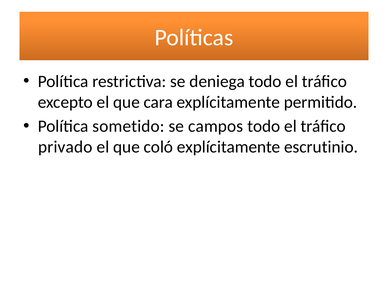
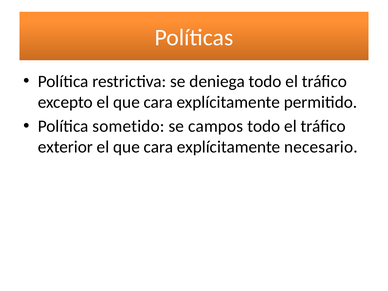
privado: privado -> exterior
coló at (158, 147): coló -> cara
escrutinio: escrutinio -> necesario
